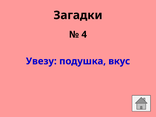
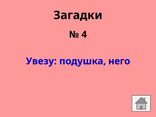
вкус: вкус -> него
